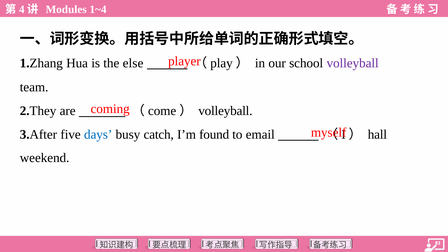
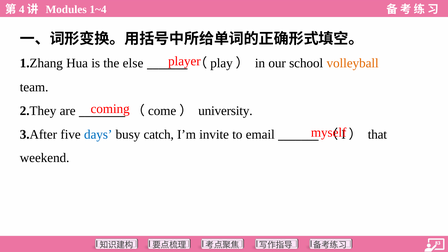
volleyball at (353, 63) colour: purple -> orange
volleyball at (225, 111): volleyball -> university
found: found -> invite
hall: hall -> that
